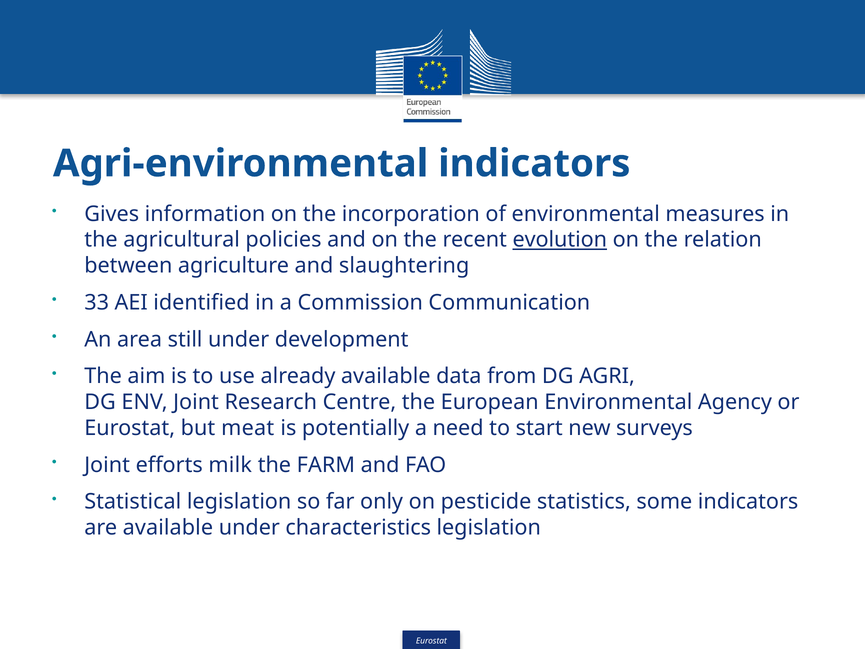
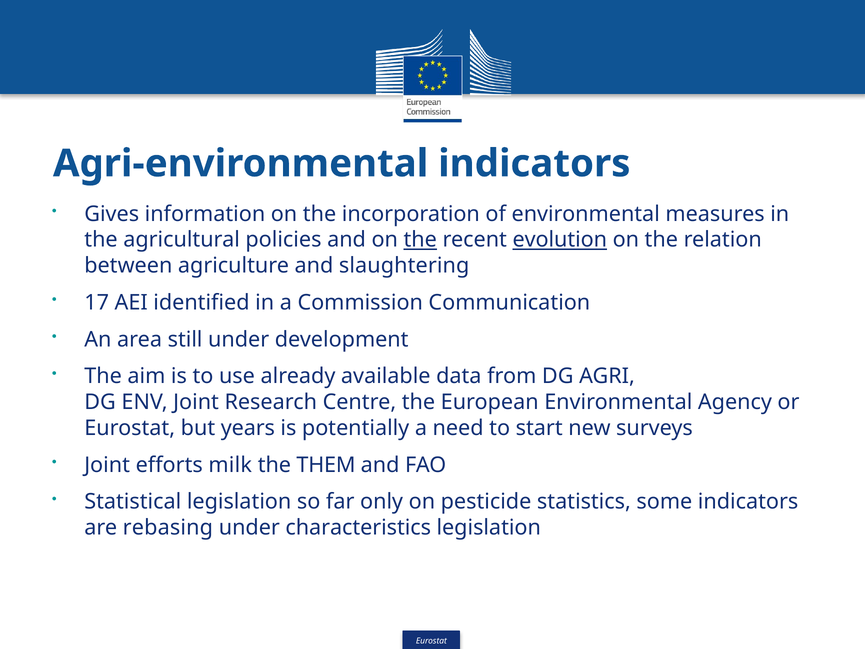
the at (420, 240) underline: none -> present
33: 33 -> 17
meat: meat -> years
FARM: FARM -> THEM
are available: available -> rebasing
